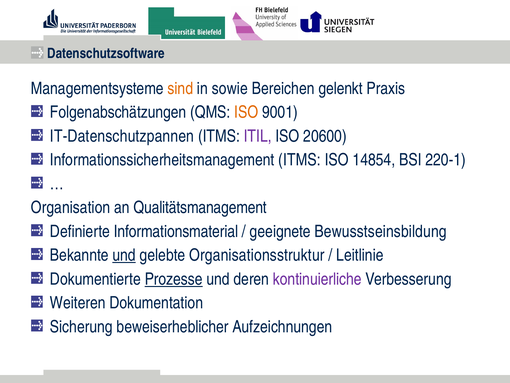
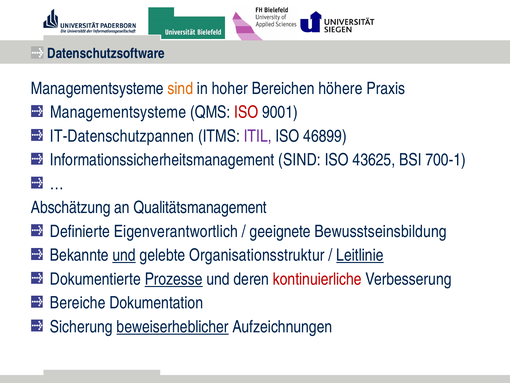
sowie: sowie -> hoher
gelenkt: gelenkt -> höhere
Folgenabschätzungen at (118, 112): Folgenabschätzungen -> Managementsysteme
ISO at (246, 112) colour: orange -> red
20600: 20600 -> 46899
Informationssicherheitsmanagement ITMS: ITMS -> SIND
14854: 14854 -> 43625
220-1: 220-1 -> 700-1
Organisation: Organisation -> Abschätzung
Informationsmaterial: Informationsmaterial -> Eigenverantwortlich
Leitlinie underline: none -> present
kontinuierliche colour: purple -> red
Weiteren: Weiteren -> Bereiche
beweiserheblicher underline: none -> present
